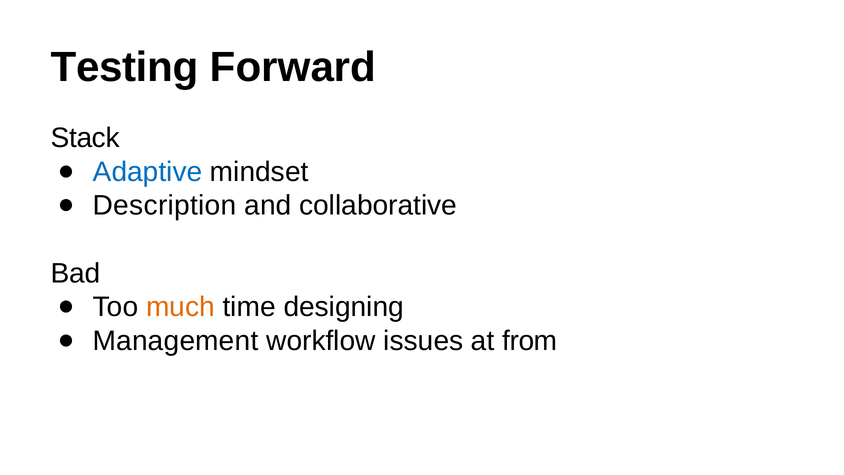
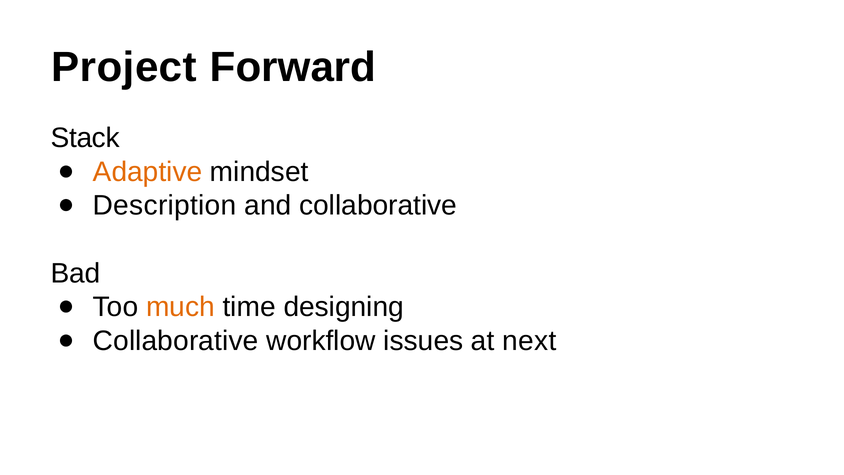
Testing: Testing -> Project
Adaptive colour: blue -> orange
Management at (176, 341): Management -> Collaborative
from: from -> next
